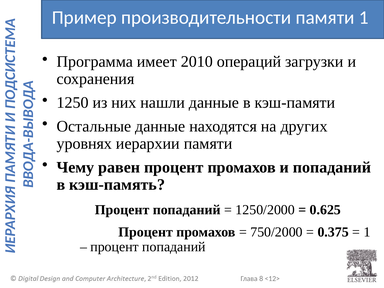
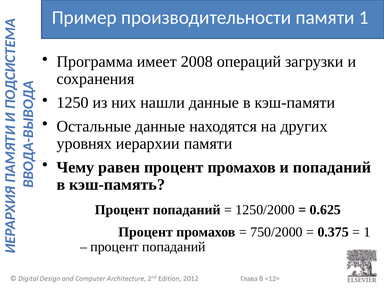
2010: 2010 -> 2008
